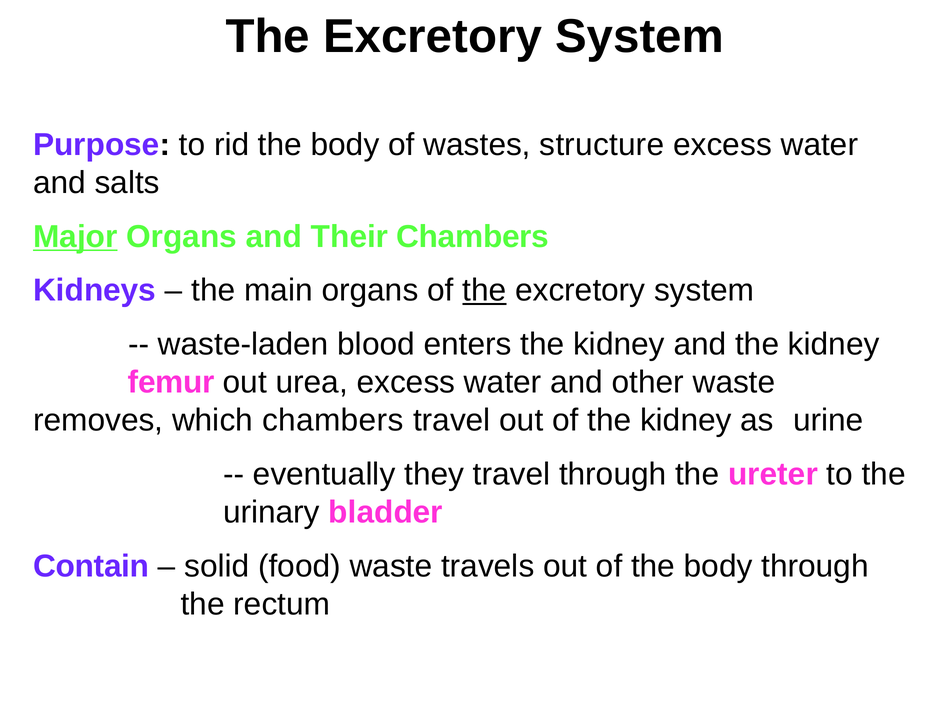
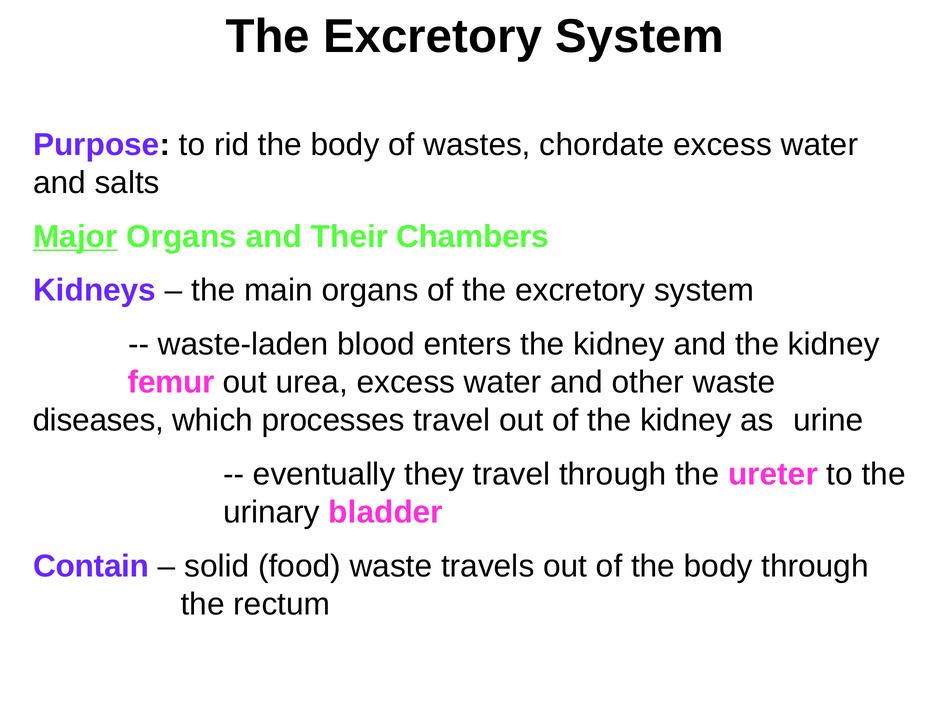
structure: structure -> chordate
the at (484, 290) underline: present -> none
removes: removes -> diseases
which chambers: chambers -> processes
